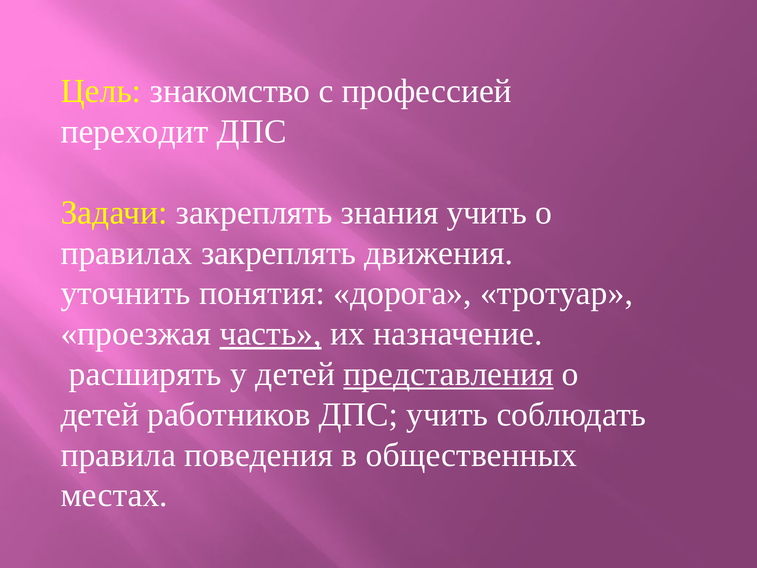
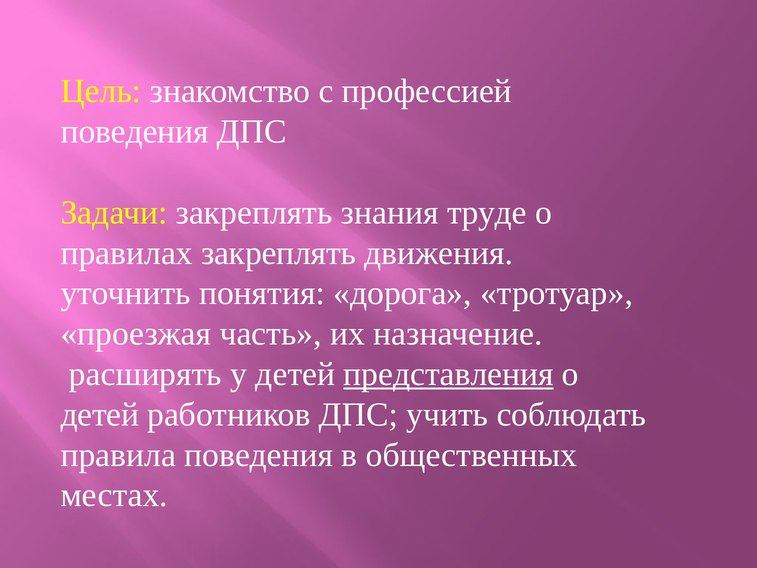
переходит at (135, 132): переходит -> поведения
знания учить: учить -> труде
часть underline: present -> none
